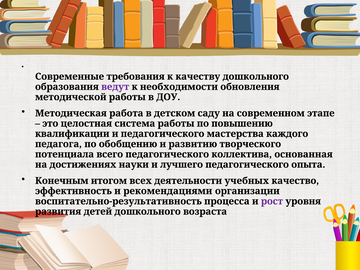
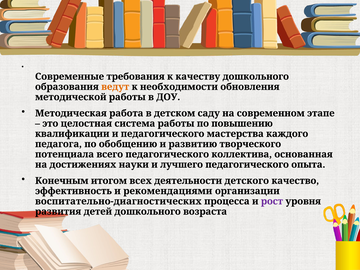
ведут colour: purple -> orange
учебных: учебных -> детского
воспитательно-результативность: воспитательно-результативность -> воспитательно-диагностических
